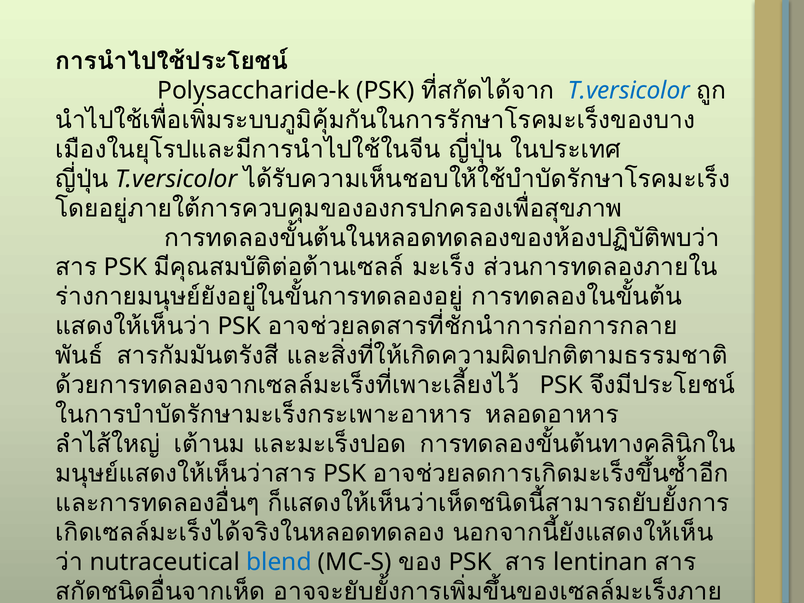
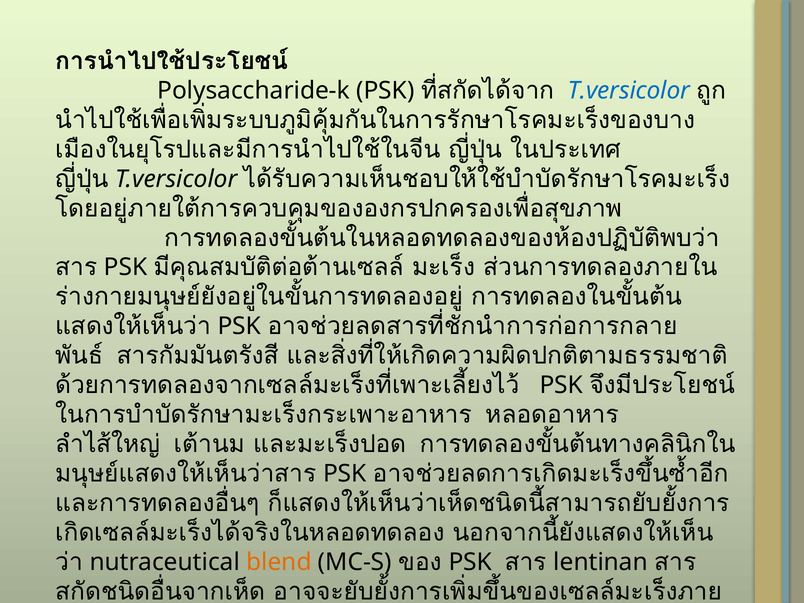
blend colour: blue -> orange
